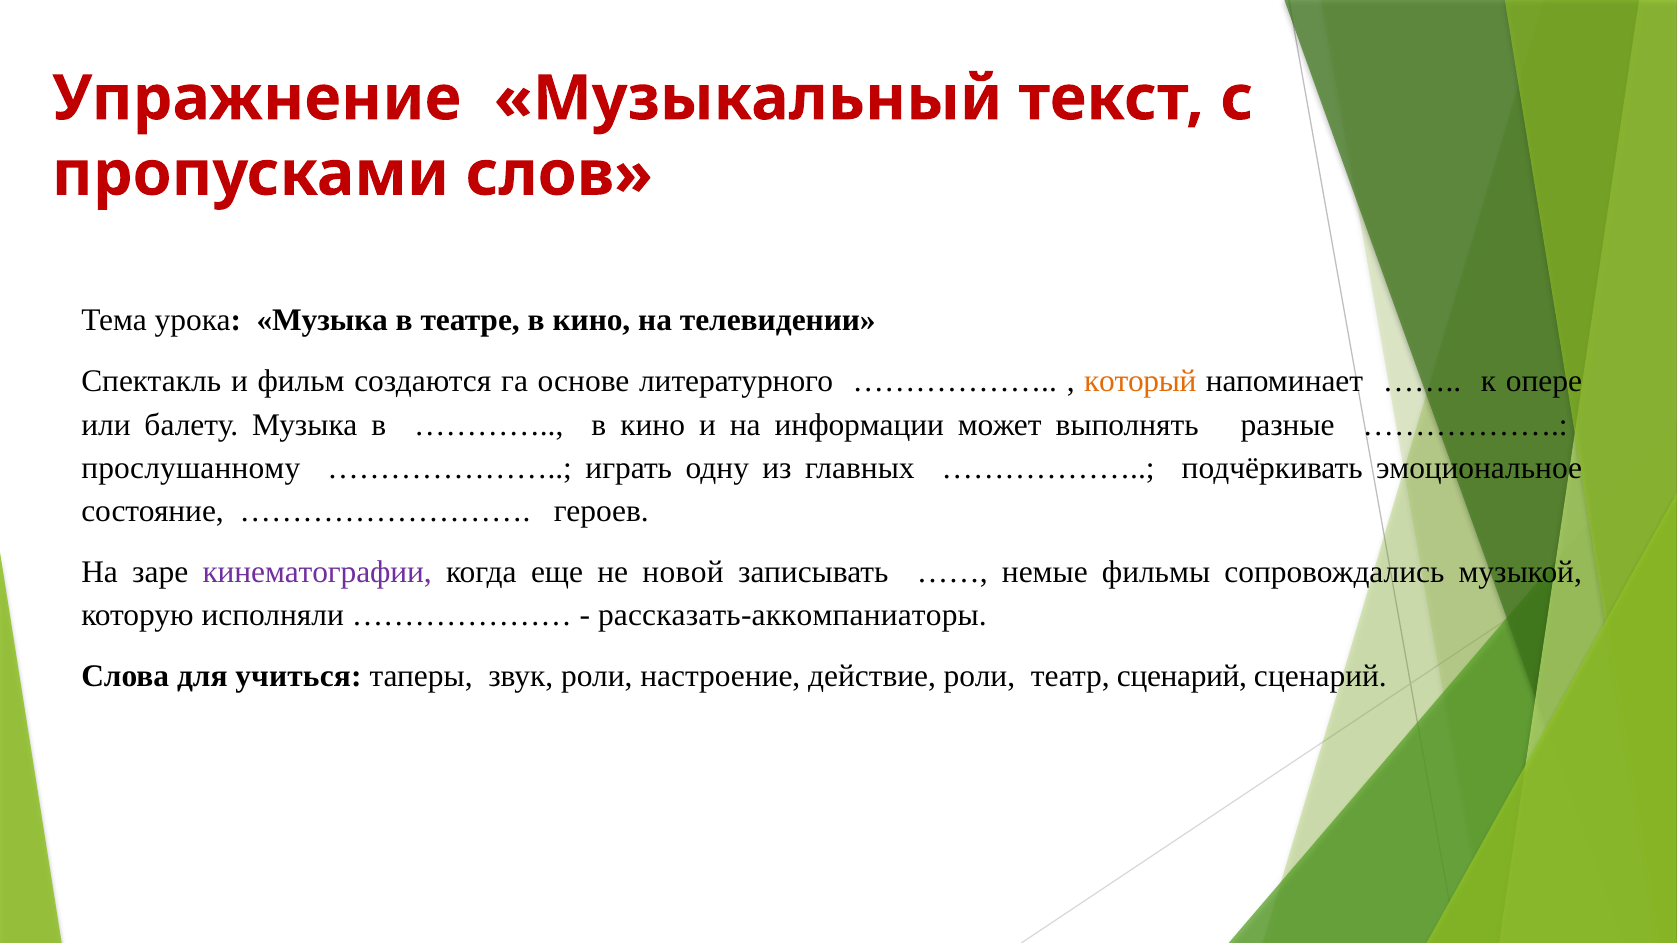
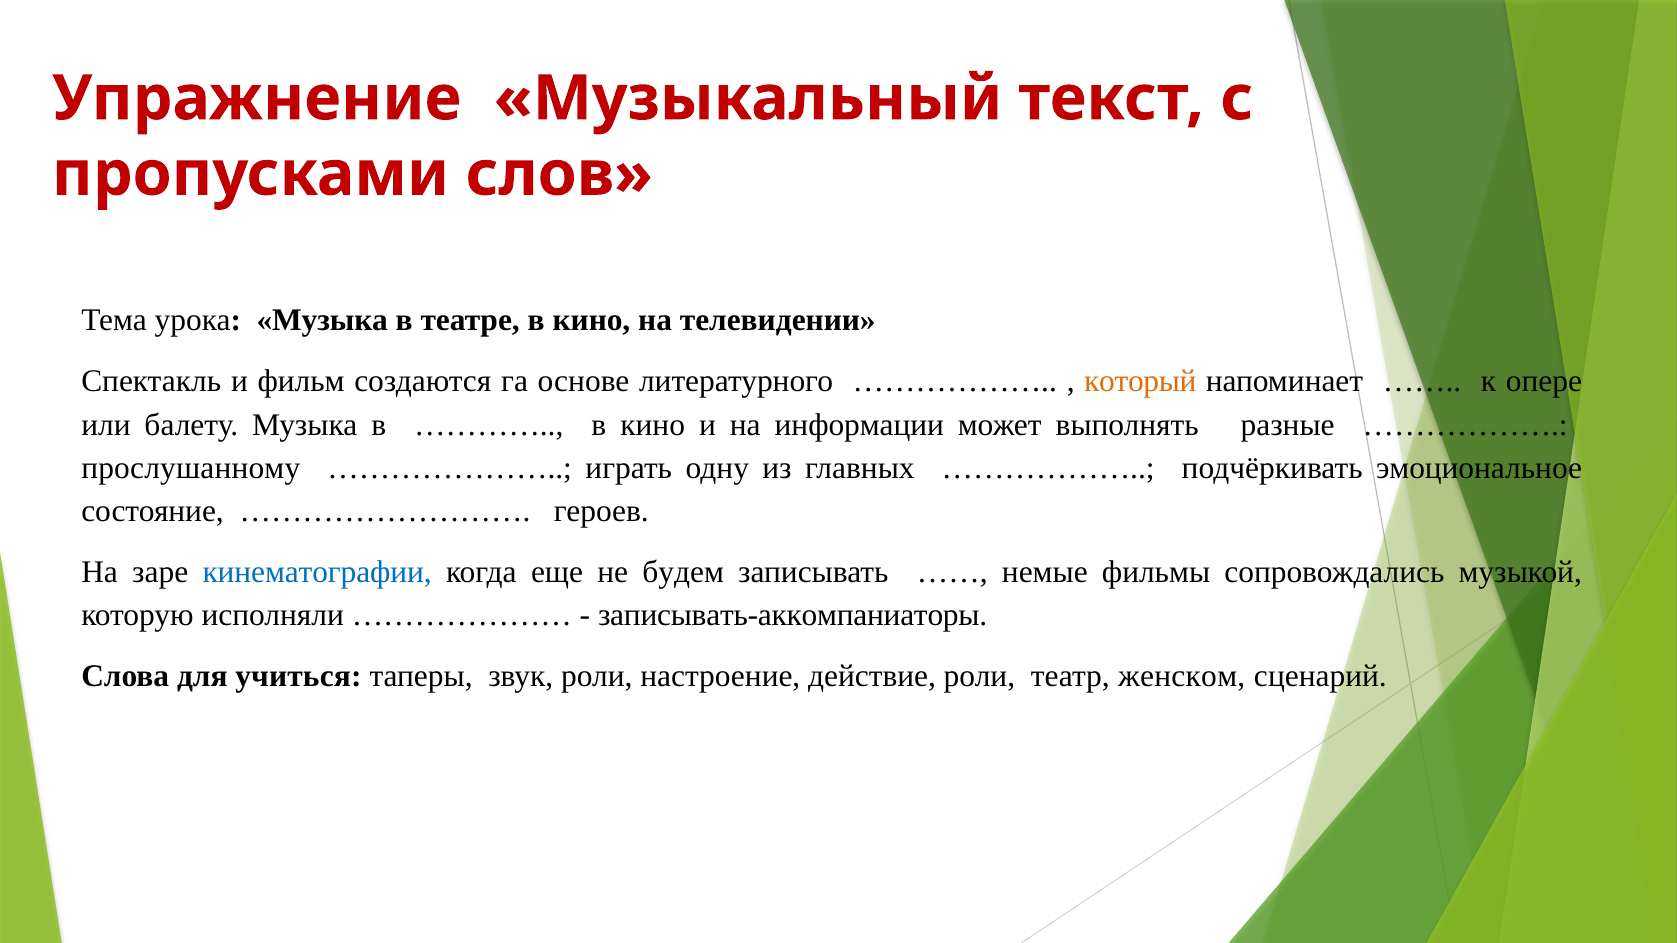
кинематографии colour: purple -> blue
новой: новой -> будем
рассказать-аккомпаниаторы: рассказать-аккомпаниаторы -> записывать-аккомпаниаторы
театр сценарий: сценарий -> женском
